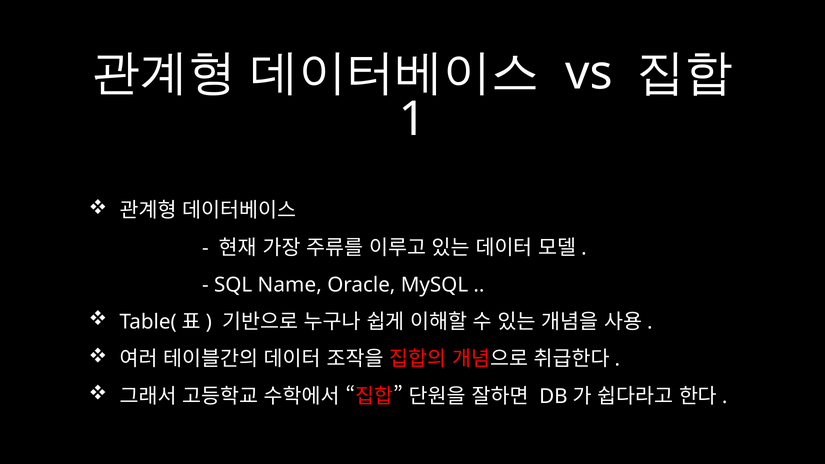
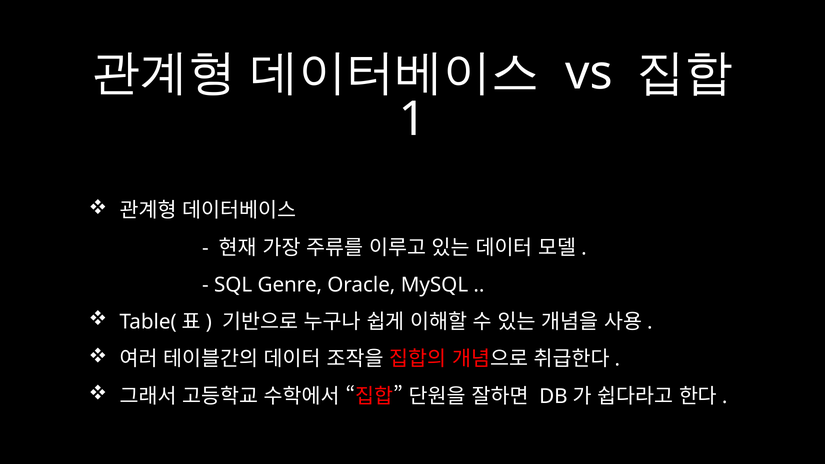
Name: Name -> Genre
